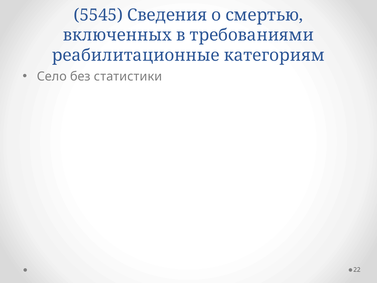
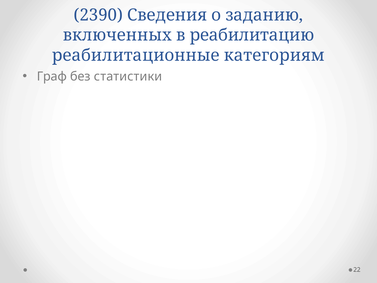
5545: 5545 -> 2390
смертью: смертью -> заданию
требованиями: требованиями -> реабилитацию
Село: Село -> Граф
